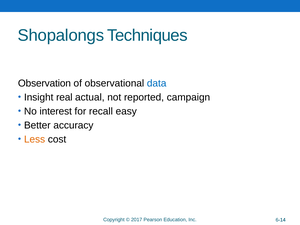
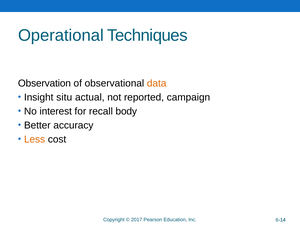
Shopalongs: Shopalongs -> Operational
data colour: blue -> orange
real: real -> situ
easy: easy -> body
